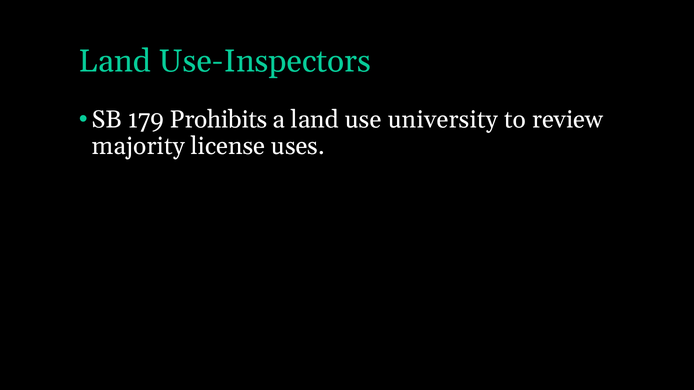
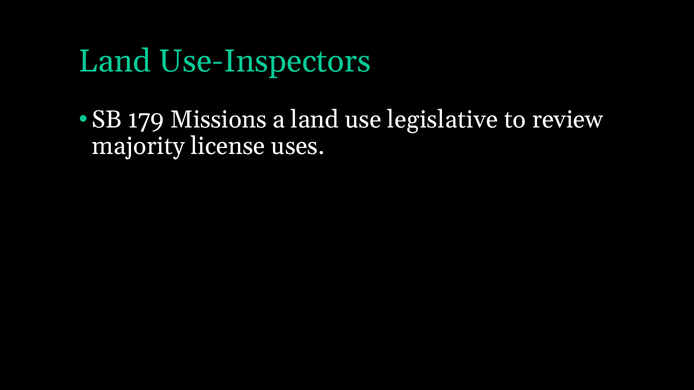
Prohibits: Prohibits -> Missions
university: university -> legislative
